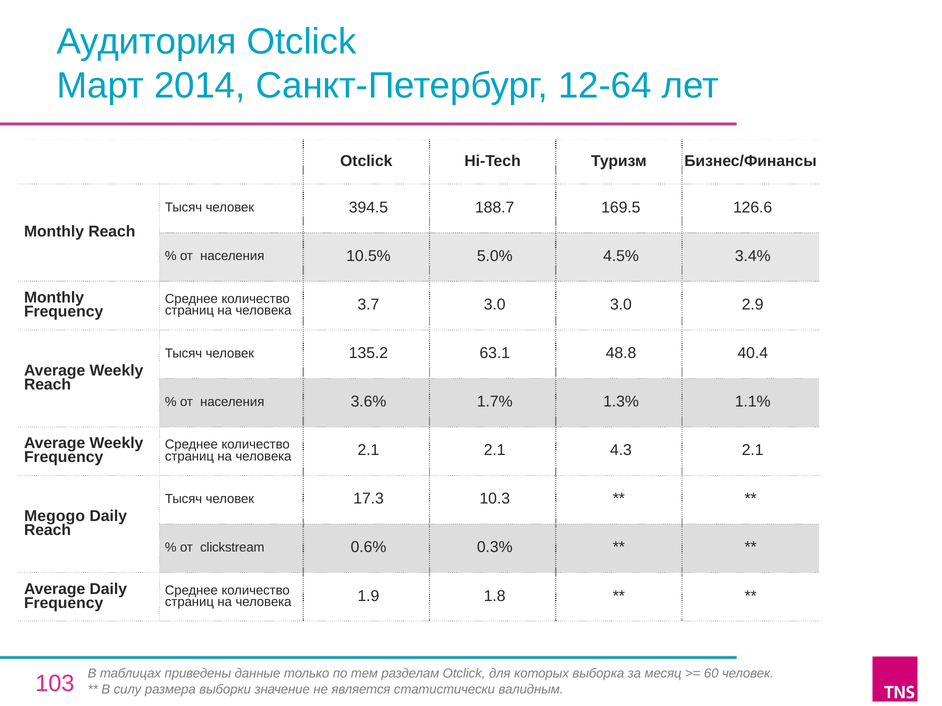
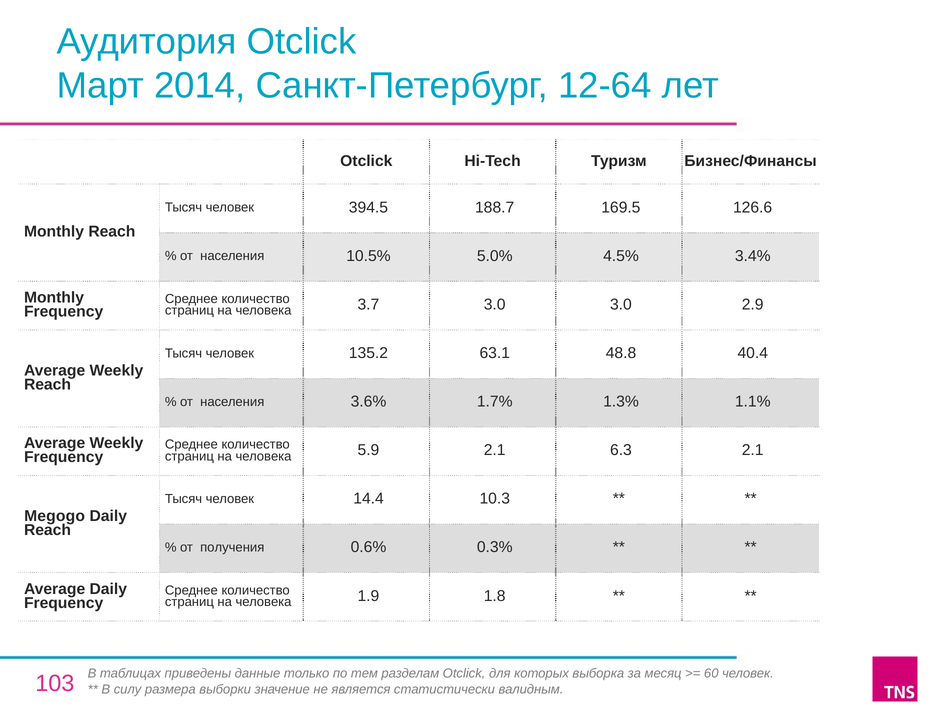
человека 2.1: 2.1 -> 5.9
4.3: 4.3 -> 6.3
17.3: 17.3 -> 14.4
clickstream: clickstream -> получения
